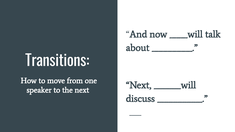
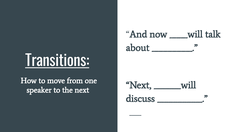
Transitions underline: none -> present
